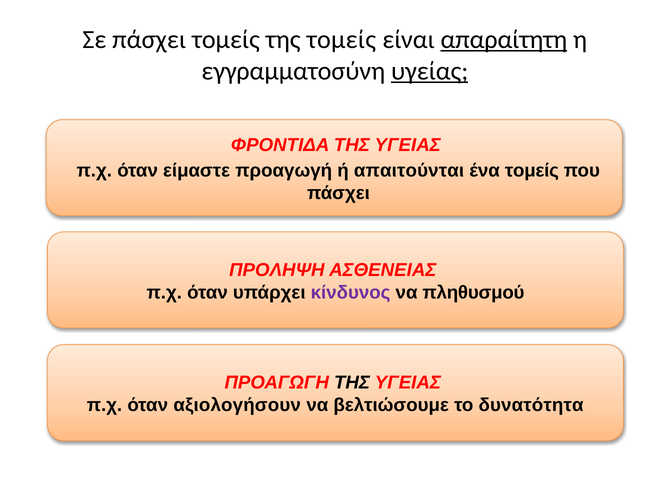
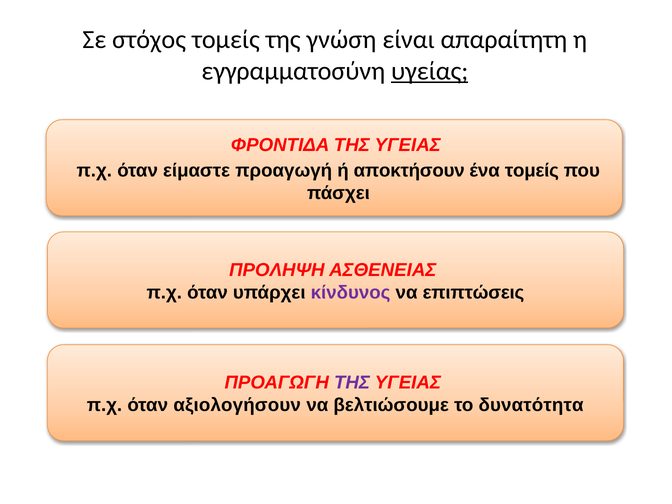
Σε πάσχει: πάσχει -> στόχος
της τομείς: τομείς -> γνώση
απαραίτητη underline: present -> none
απαιτούνται: απαιτούνται -> αποκτήσουν
πληθυσμού: πληθυσμού -> επιπτώσεις
ΤΗΣ at (352, 383) colour: black -> purple
